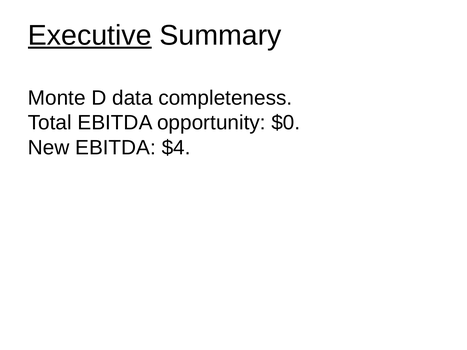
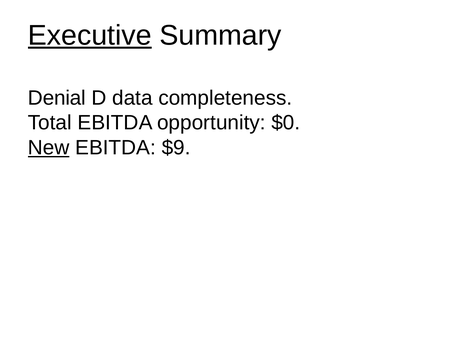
Monte: Monte -> Denial
New underline: none -> present
$4: $4 -> $9
